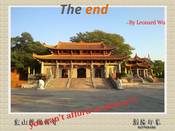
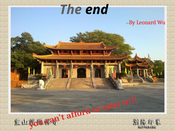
end colour: orange -> black
